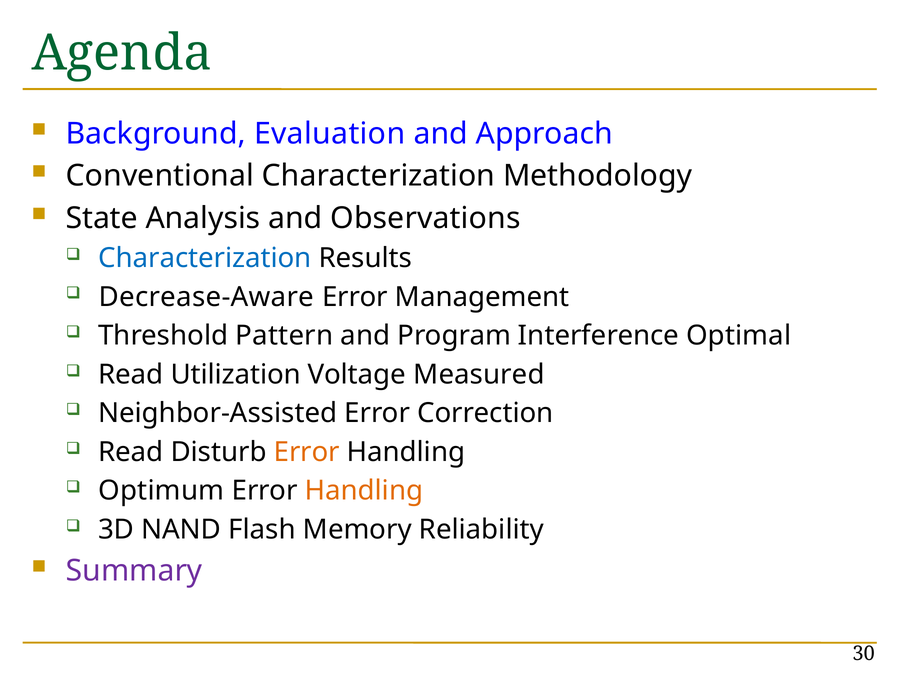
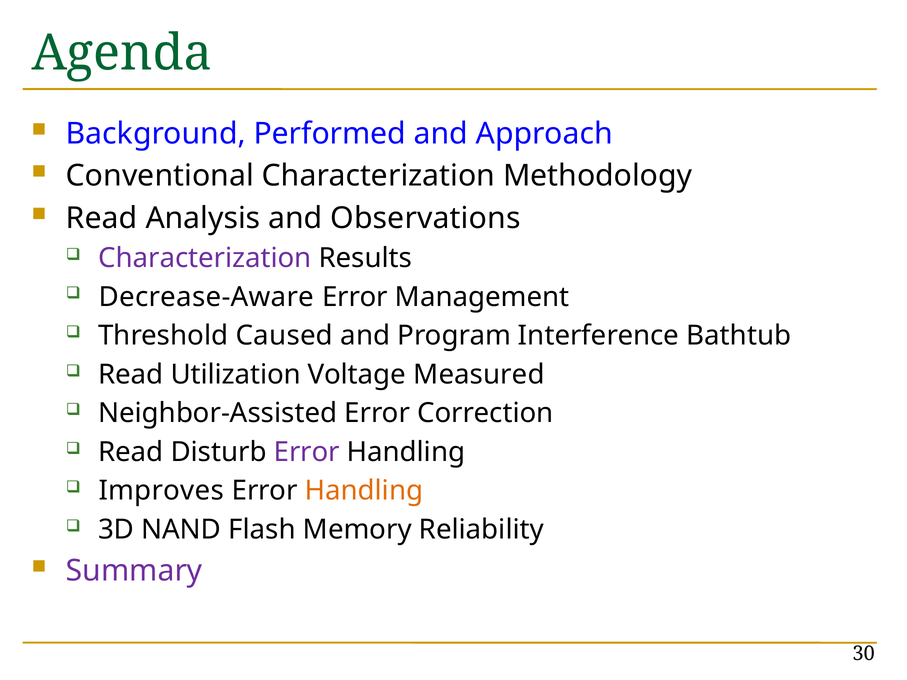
Evaluation: Evaluation -> Performed
State at (102, 218): State -> Read
Characterization at (205, 258) colour: blue -> purple
Pattern: Pattern -> Caused
Optimal: Optimal -> Bathtub
Error at (307, 452) colour: orange -> purple
Optimum: Optimum -> Improves
